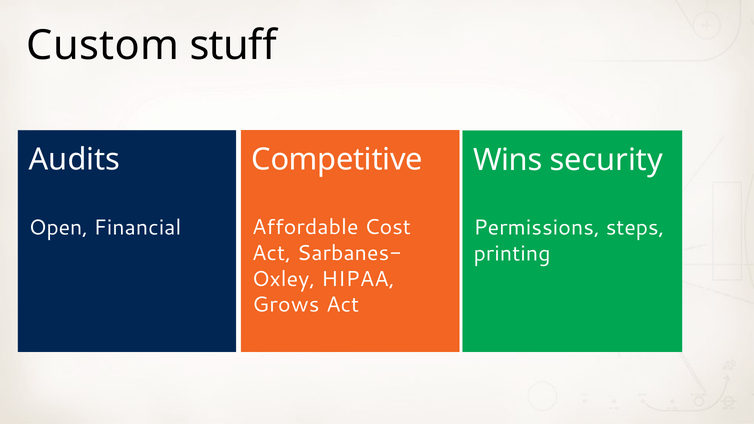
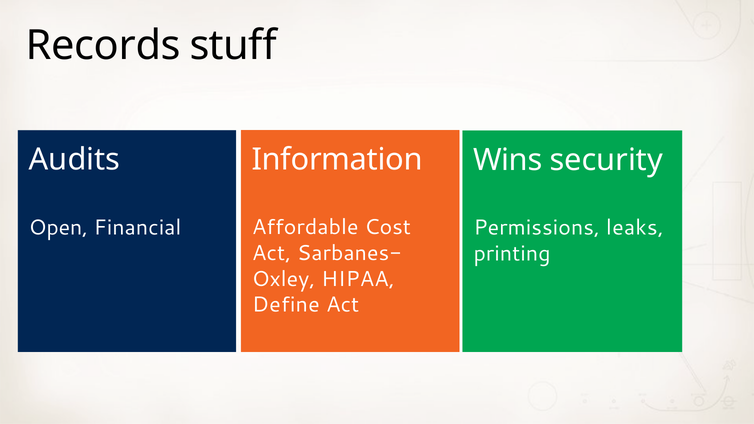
Custom: Custom -> Records
Competitive: Competitive -> Information
steps: steps -> leaks
Grows: Grows -> Define
